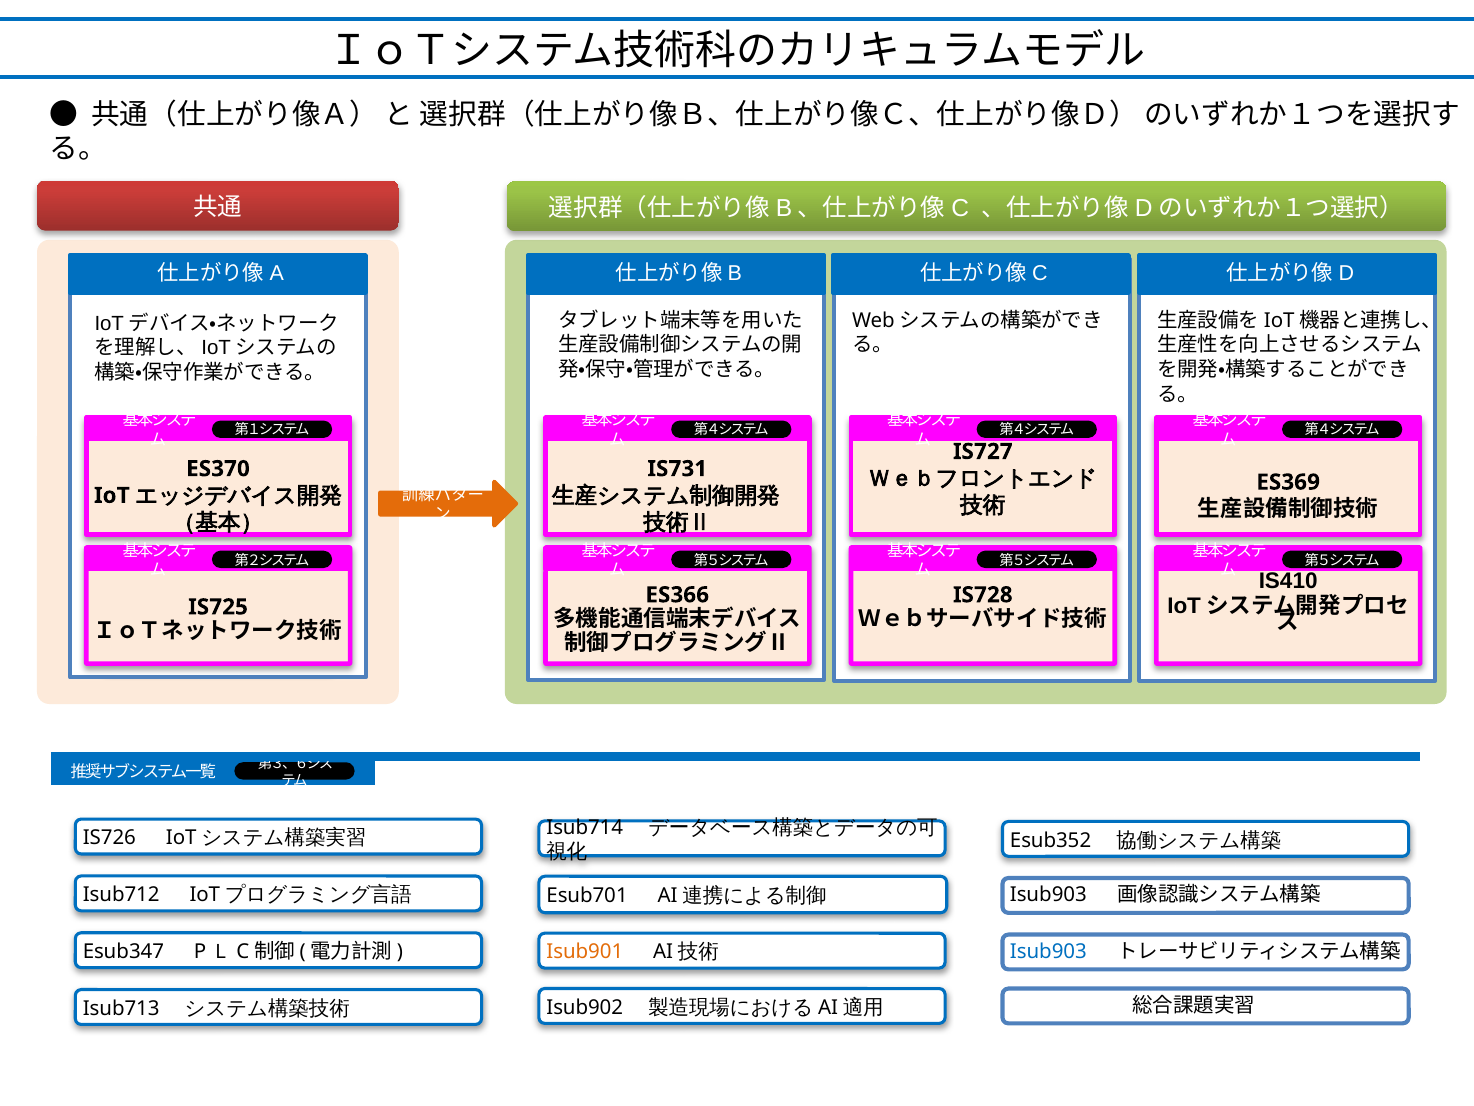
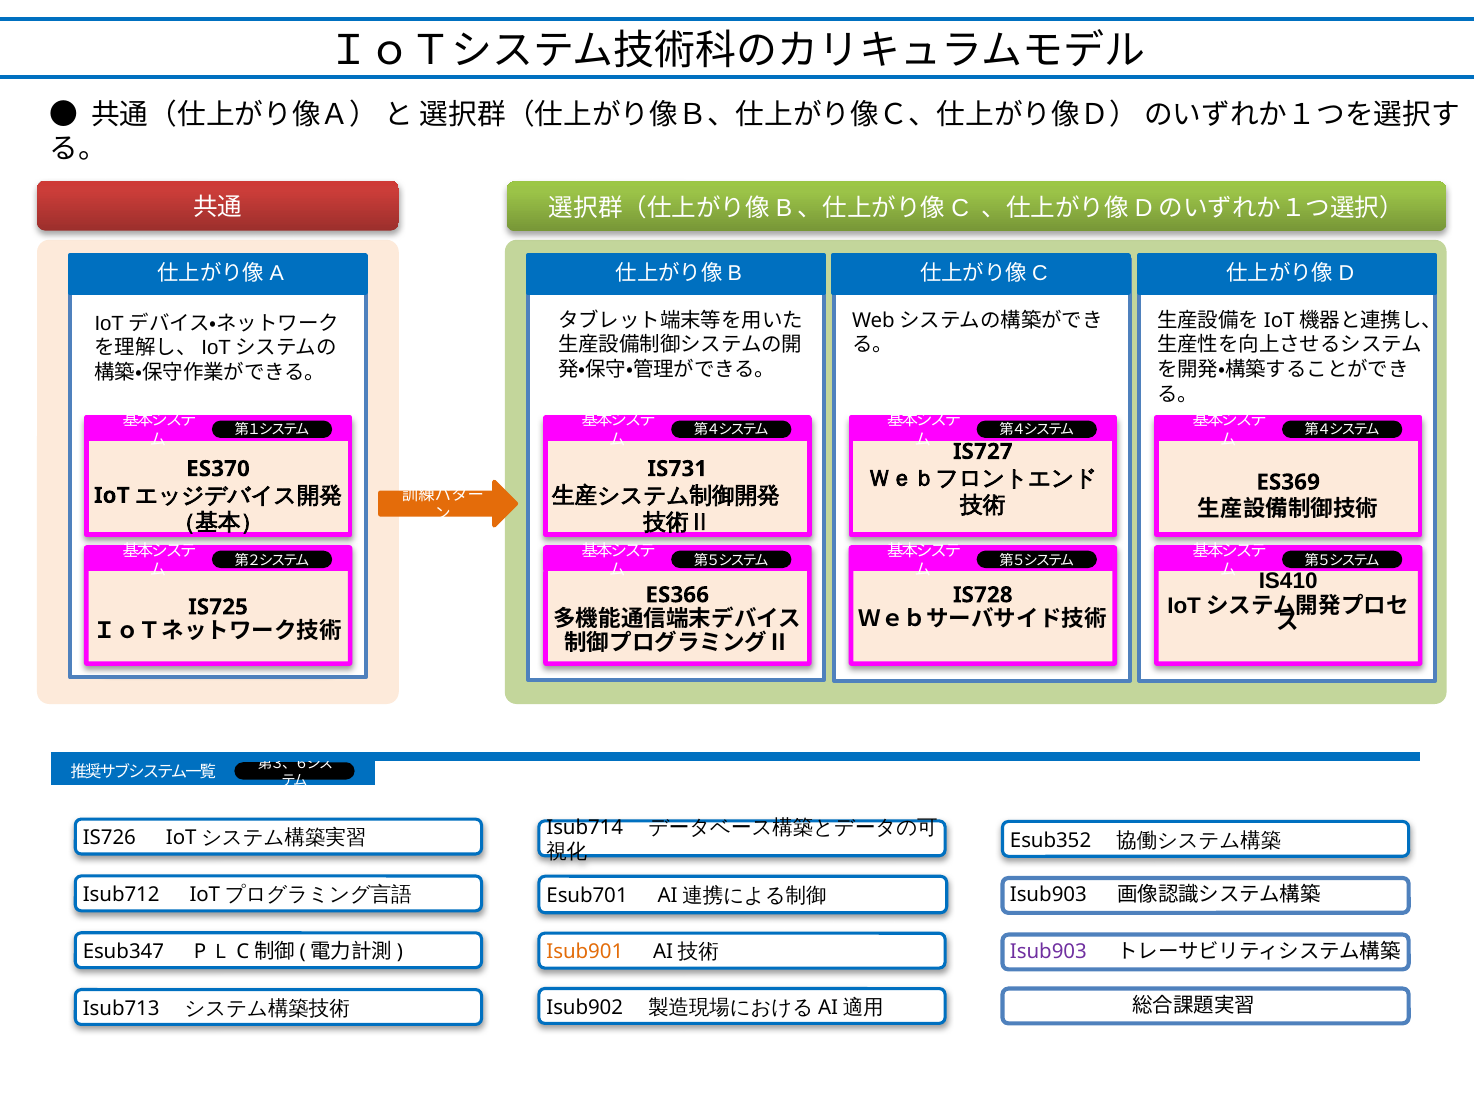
Isub903 at (1048, 951) colour: blue -> purple
